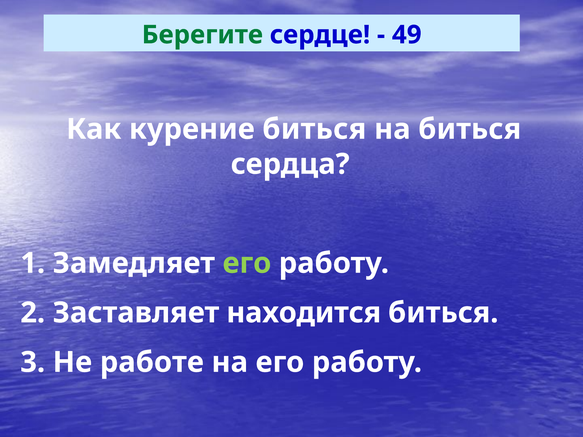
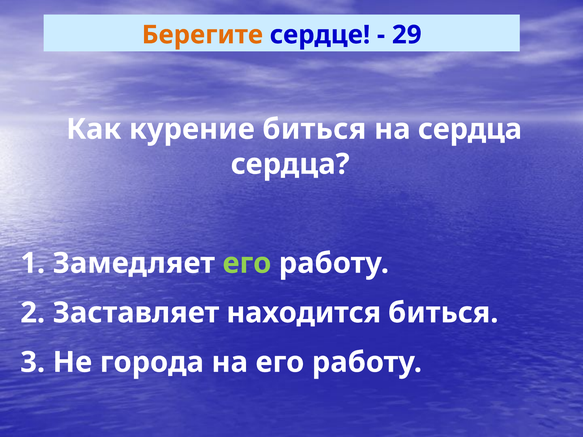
Берегите colour: green -> orange
49: 49 -> 29
на биться: биться -> сердца
работе: работе -> города
